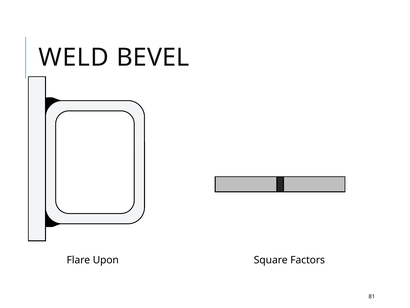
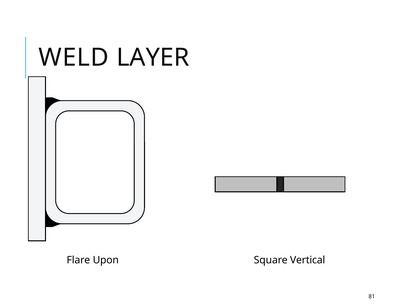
BEVEL: BEVEL -> LAYER
Factors: Factors -> Vertical
